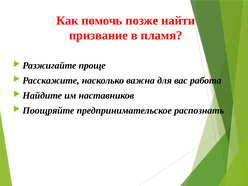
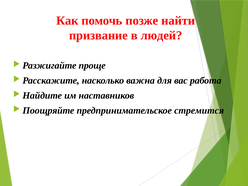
пламя: пламя -> людей
распознать: распознать -> стремится
